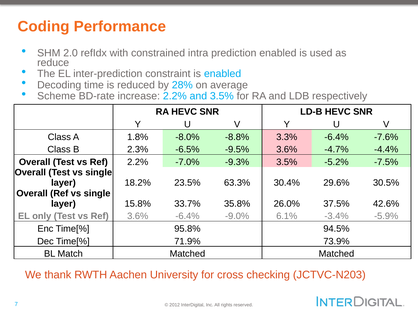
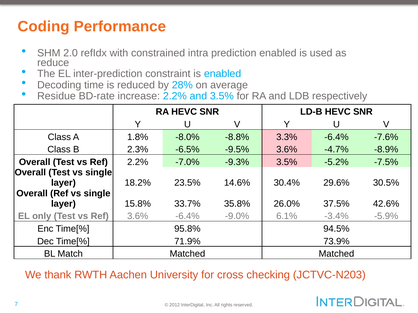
Scheme: Scheme -> Residue
-4.4%: -4.4% -> -8.9%
63.3%: 63.3% -> 14.6%
